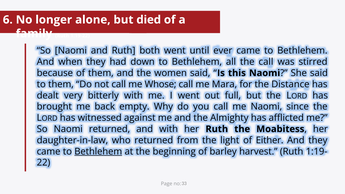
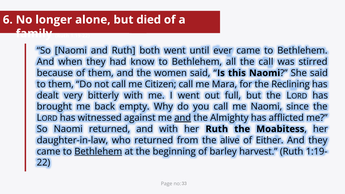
down: down -> know
Whose: Whose -> Citizen
Distance: Distance -> Reclining
and at (183, 118) underline: none -> present
light: light -> alive
